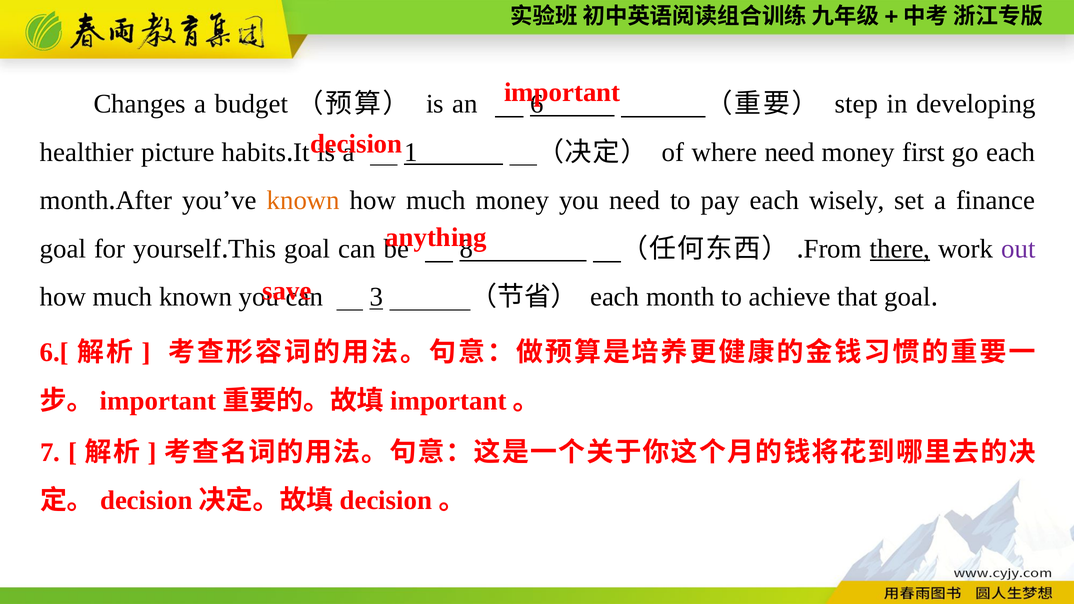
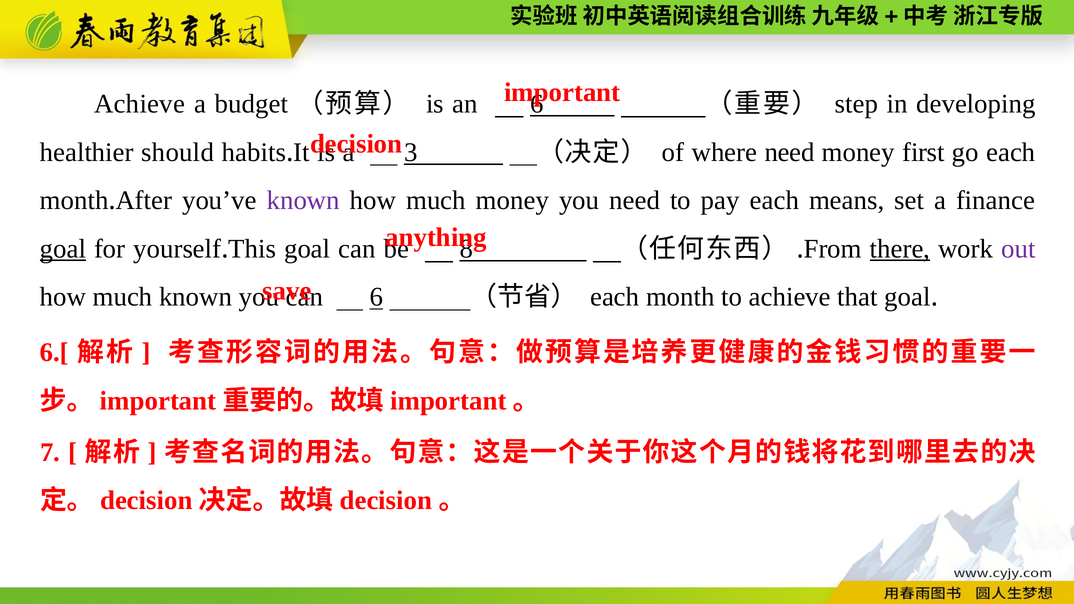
Changes at (140, 104): Changes -> Achieve
picture: picture -> should
1: 1 -> 3
known at (303, 201) colour: orange -> purple
wisely: wisely -> means
goal at (63, 249) underline: none -> present
3 at (376, 297): 3 -> 6
